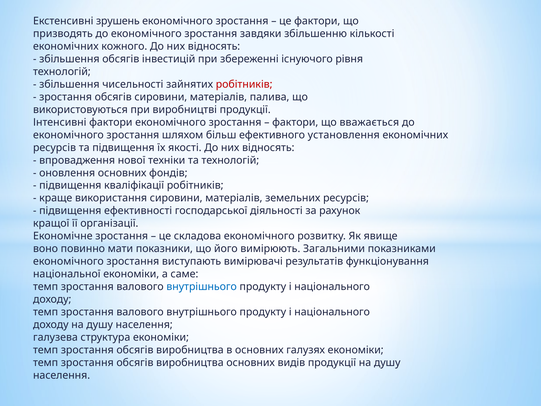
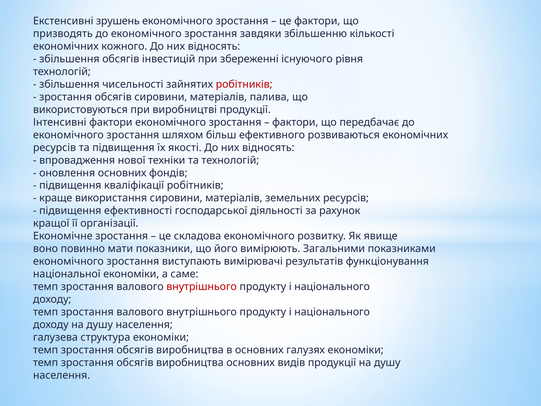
вважається: вважається -> передбачає
установлення: установлення -> розвиваються
внутрішнього at (202, 287) colour: blue -> red
